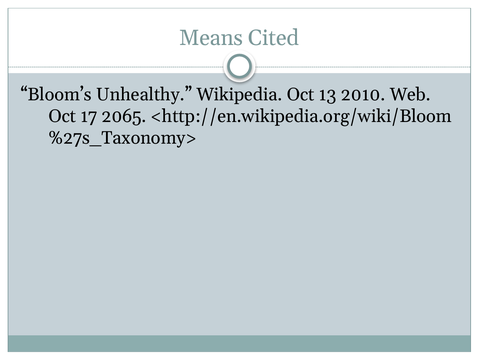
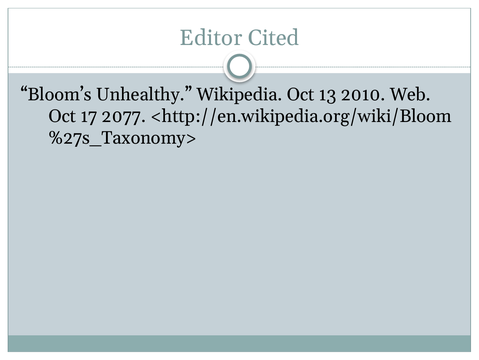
Means: Means -> Editor
2065: 2065 -> 2077
